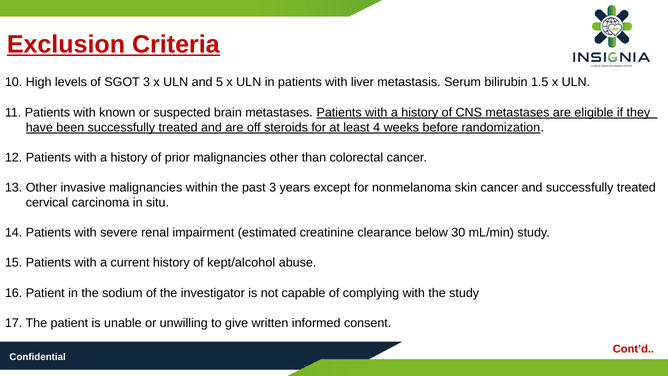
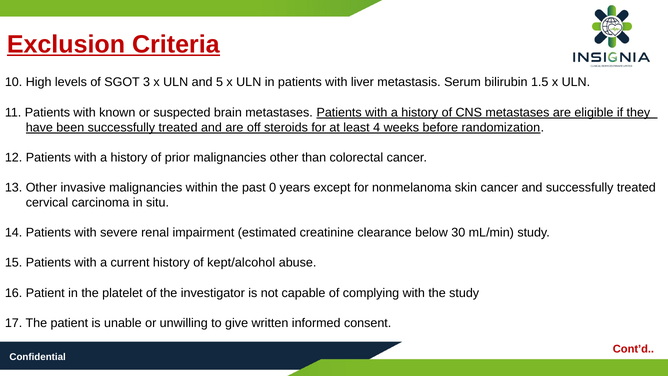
past 3: 3 -> 0
sodium: sodium -> platelet
